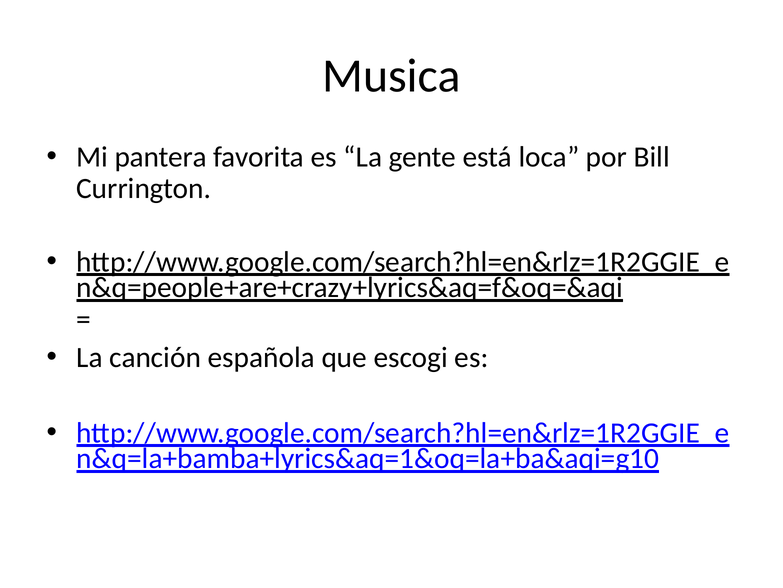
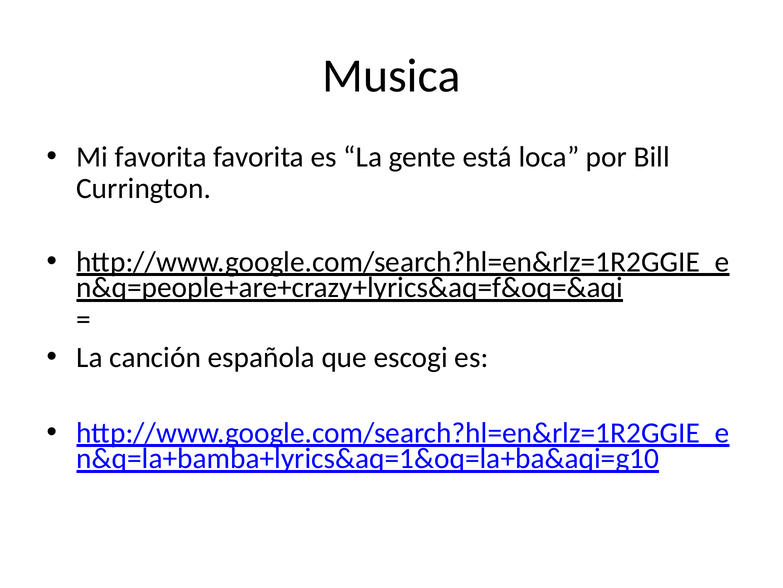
Mi pantera: pantera -> favorita
